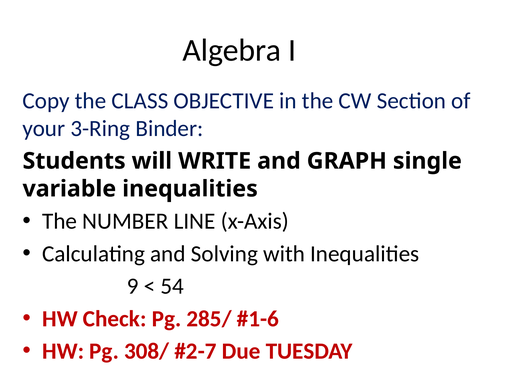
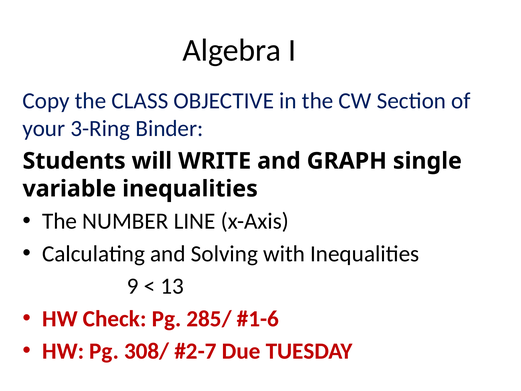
54: 54 -> 13
